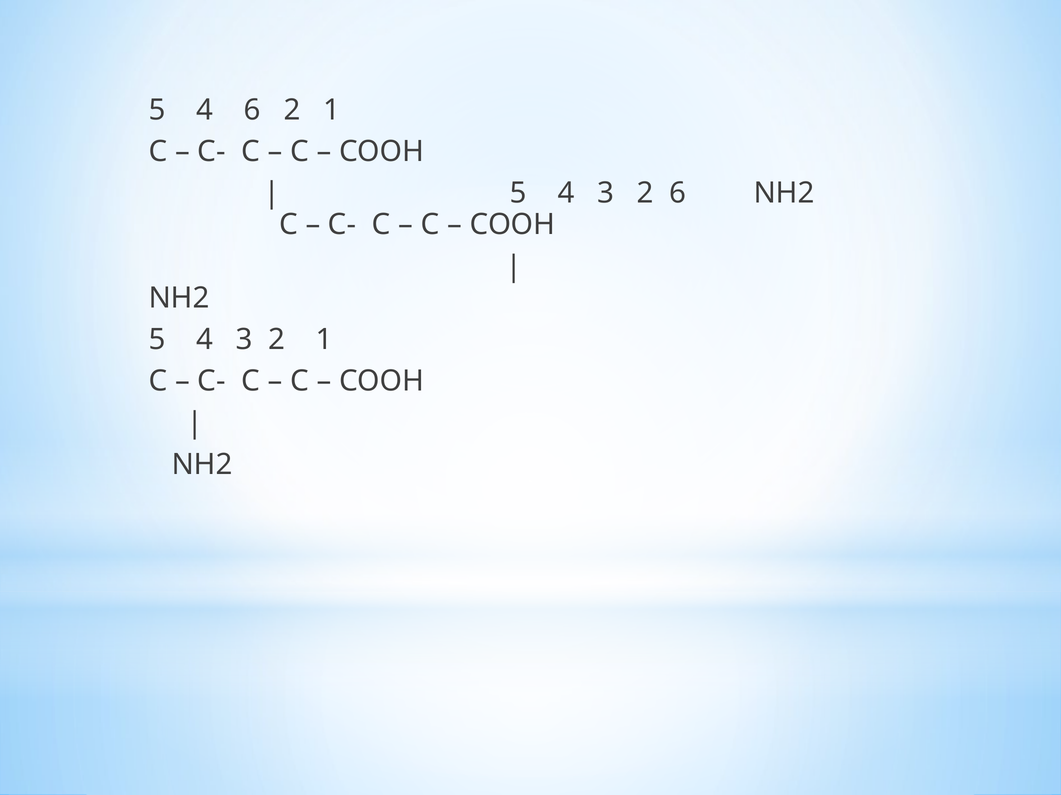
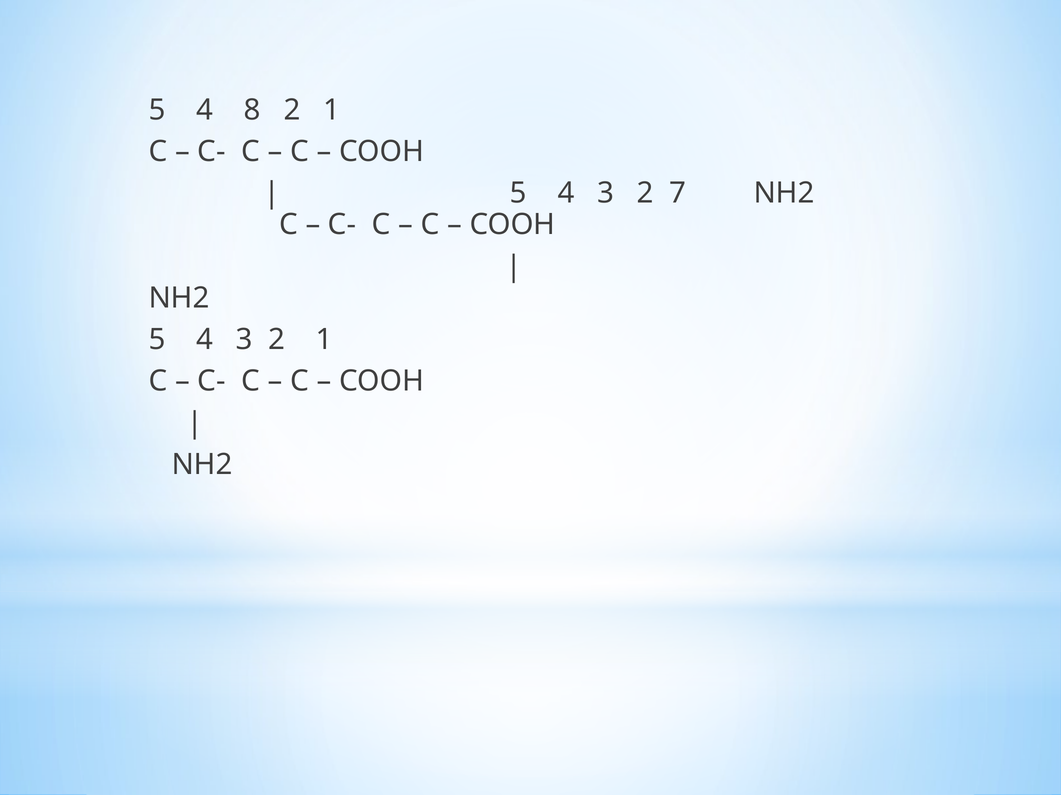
4 6: 6 -> 8
2 6: 6 -> 7
COОН: COОН -> COOH
